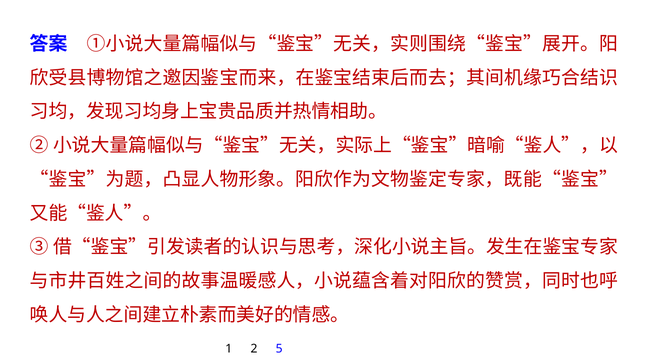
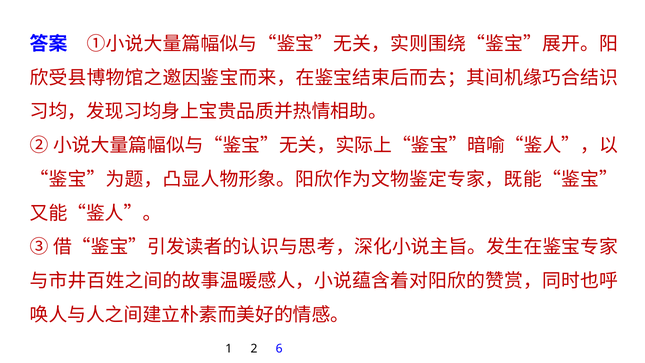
5: 5 -> 6
